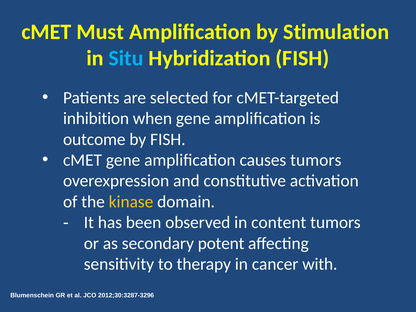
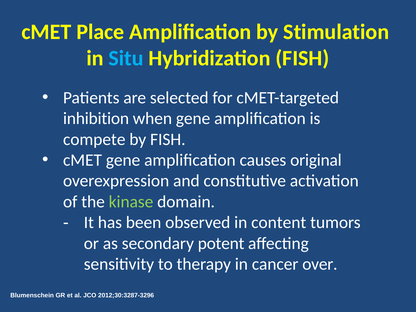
Must: Must -> Place
outcome: outcome -> compete
causes tumors: tumors -> original
kinase colour: yellow -> light green
with: with -> over
